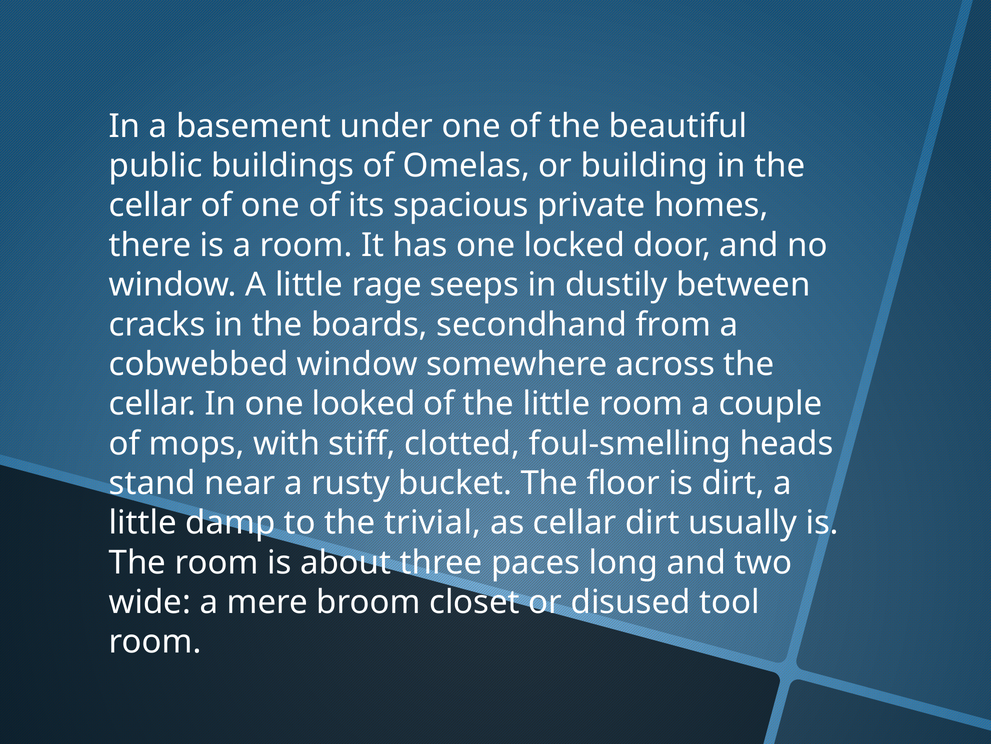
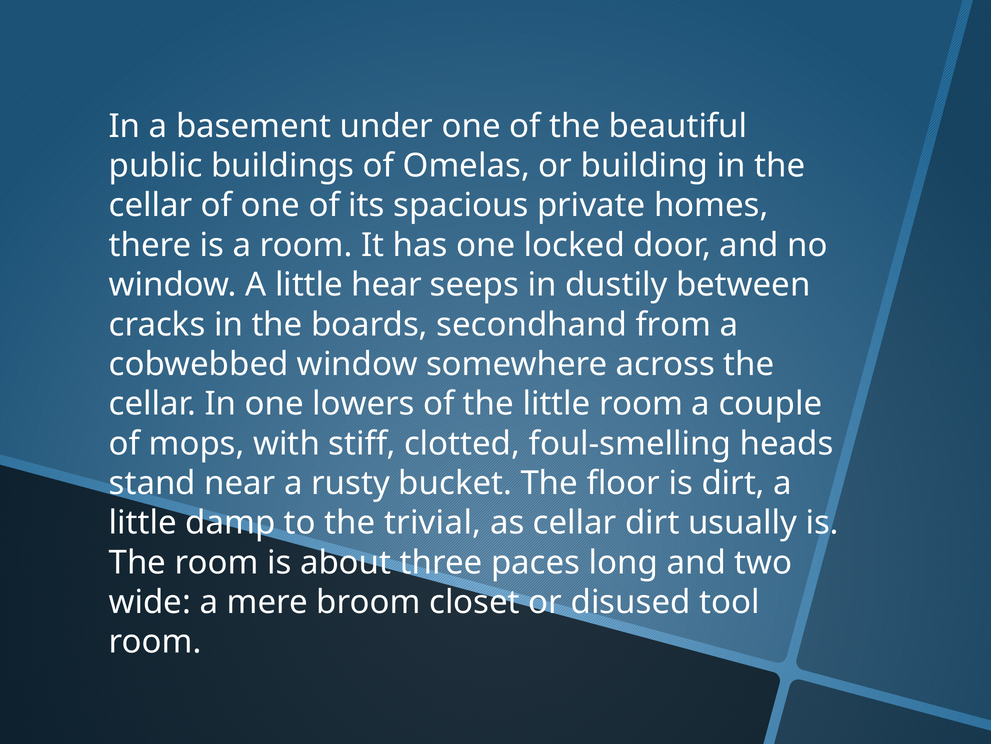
rage: rage -> hear
looked: looked -> lowers
